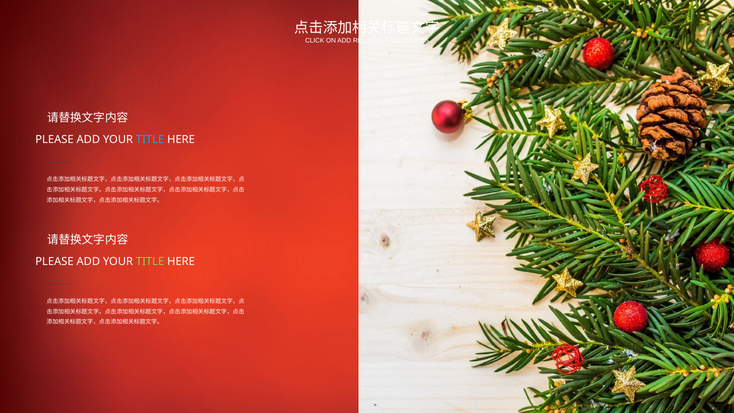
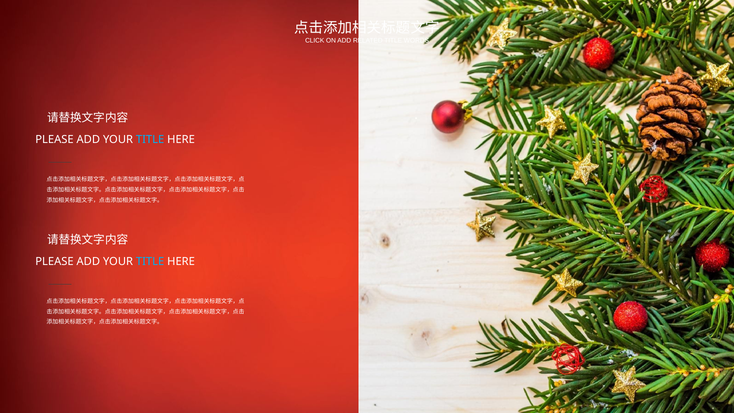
TITLE at (150, 262) colour: light green -> light blue
